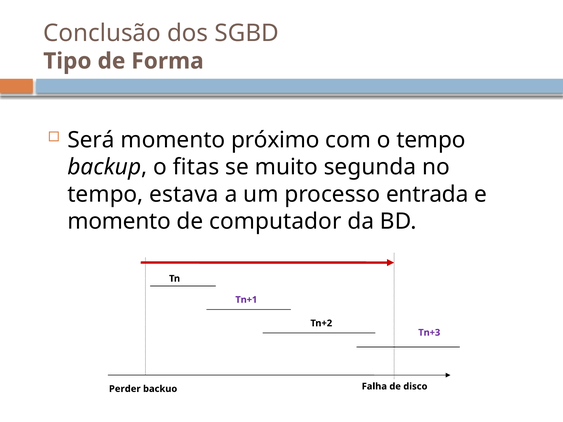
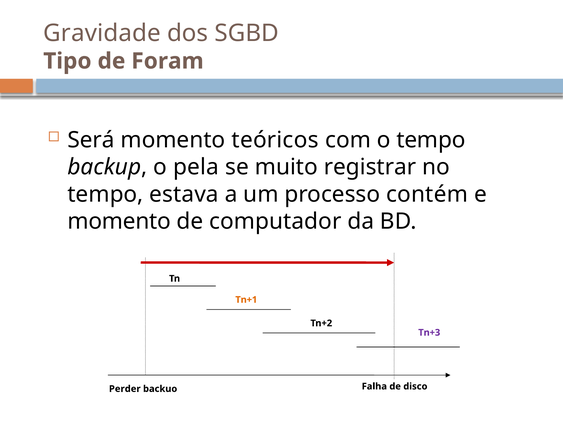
Conclusão: Conclusão -> Gravidade
Forma: Forma -> Foram
próximo: próximo -> teóricos
fitas: fitas -> pela
segunda: segunda -> registrar
entrada: entrada -> contém
Tn+1 colour: purple -> orange
